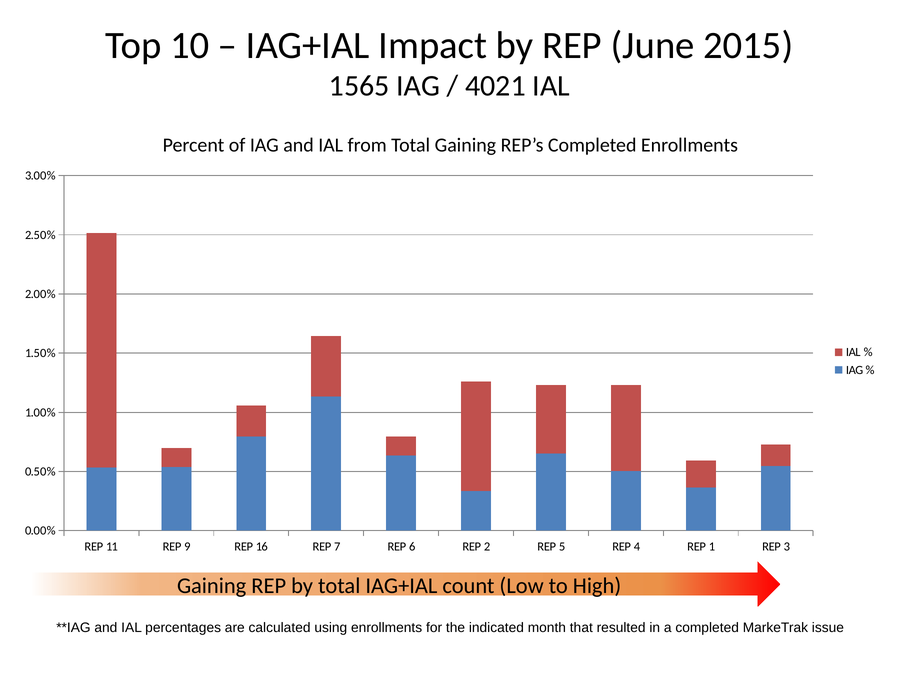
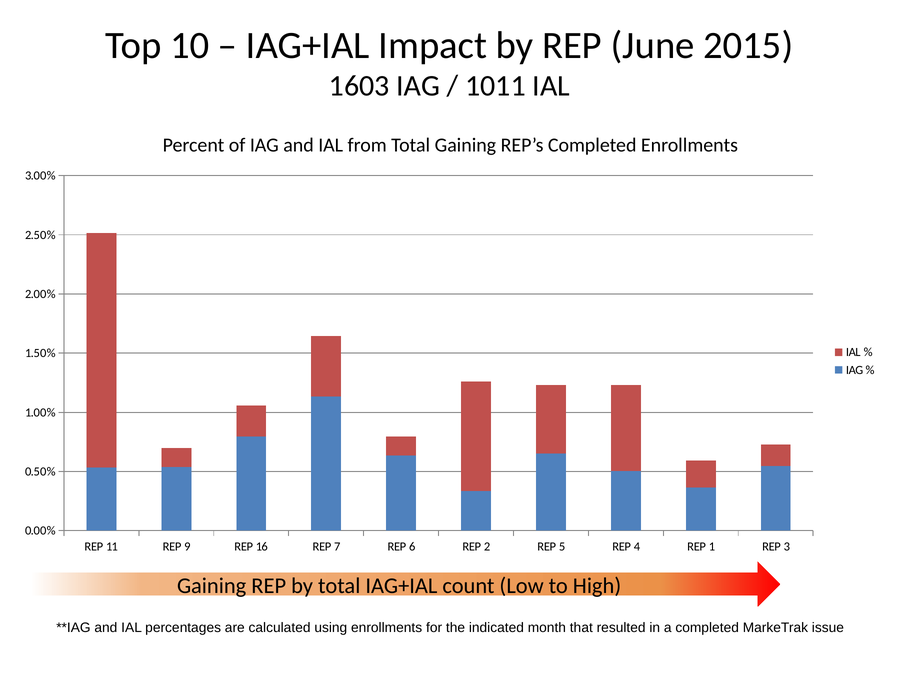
1565: 1565 -> 1603
4021: 4021 -> 1011
